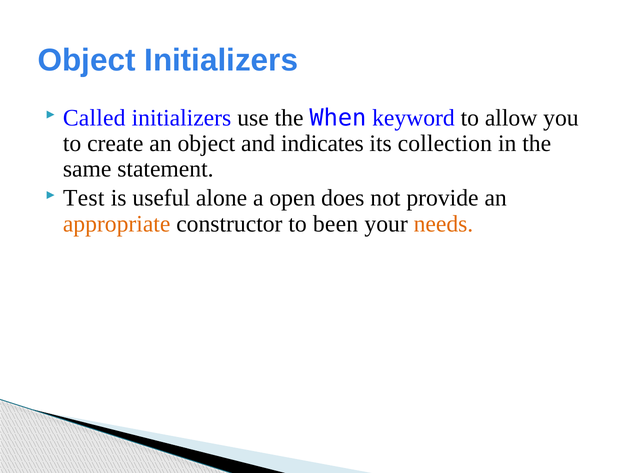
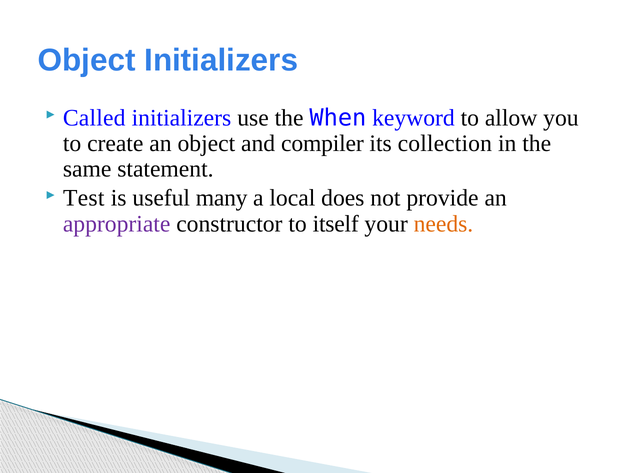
indicates: indicates -> compiler
alone: alone -> many
open: open -> local
appropriate colour: orange -> purple
been: been -> itself
